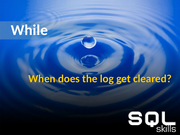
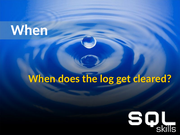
While at (29, 30): While -> When
